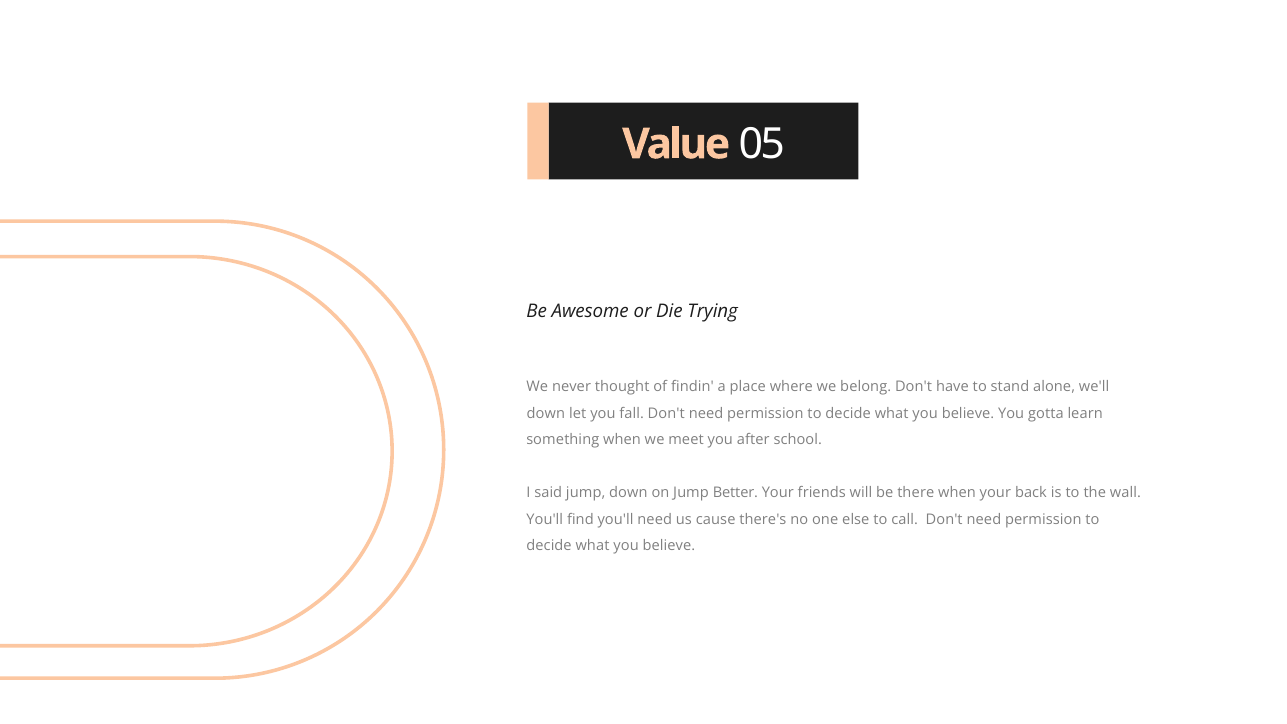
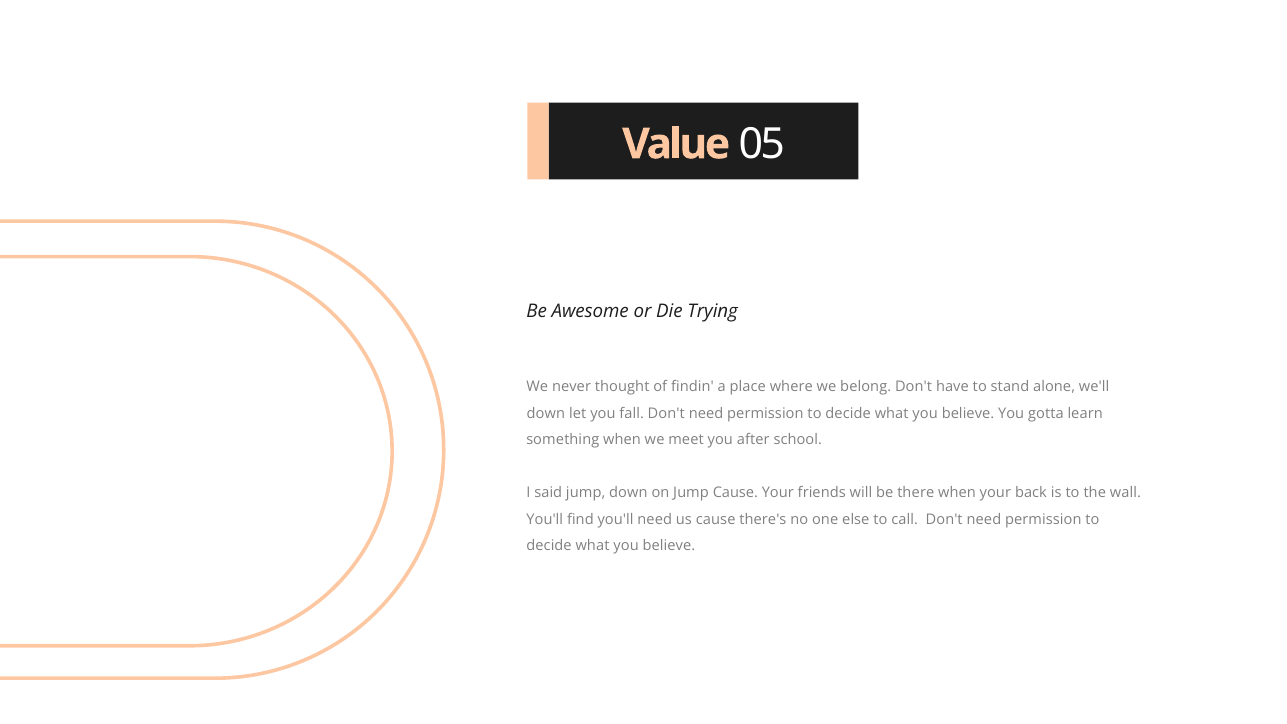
Jump Better: Better -> Cause
